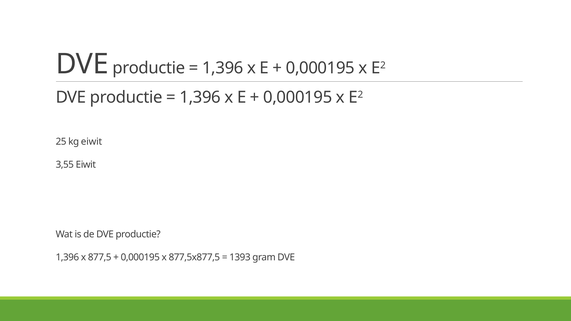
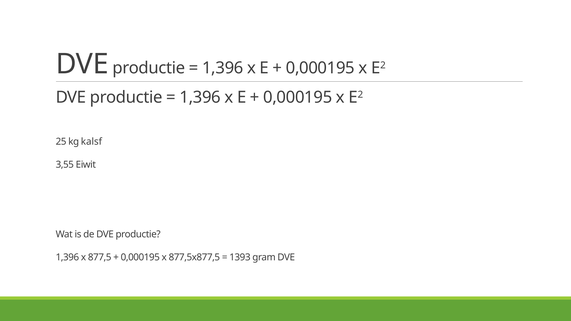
kg eiwit: eiwit -> kalsf
